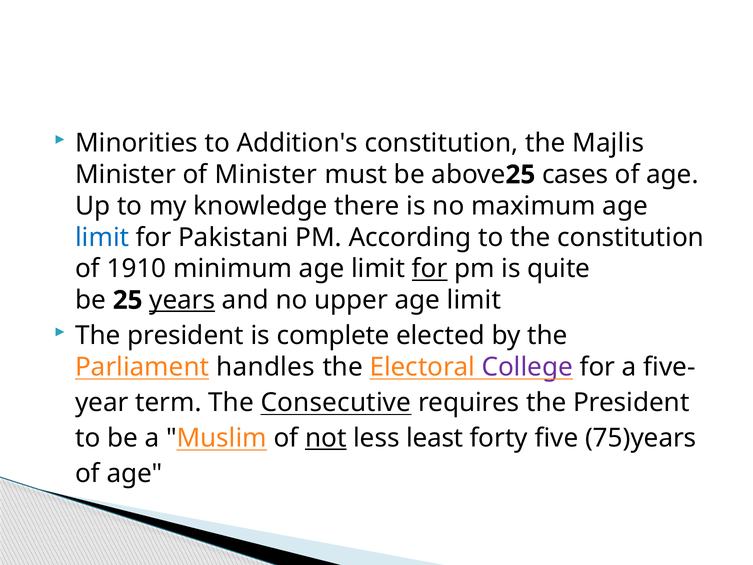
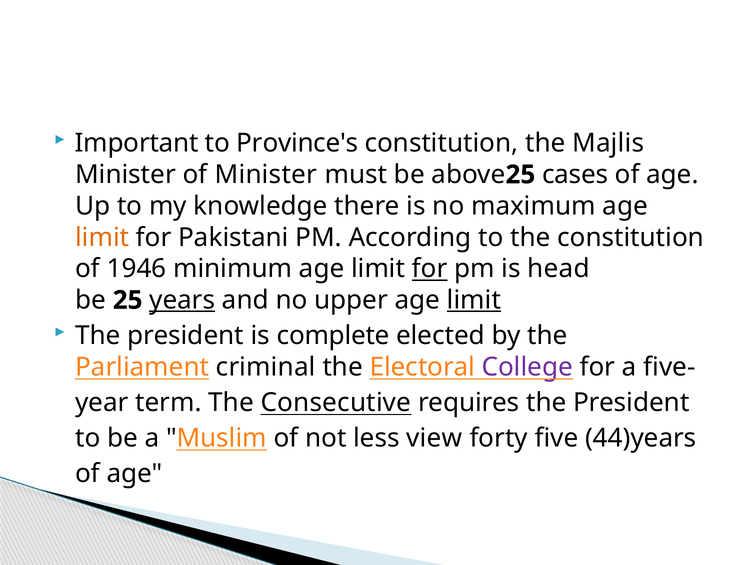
Minorities: Minorities -> Important
Addition's: Addition's -> Province's
limit at (102, 237) colour: blue -> orange
1910: 1910 -> 1946
quite: quite -> head
limit at (474, 300) underline: none -> present
handles: handles -> criminal
not underline: present -> none
least: least -> view
75)years: 75)years -> 44)years
